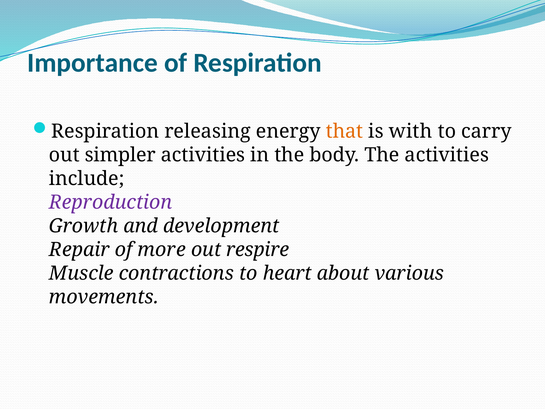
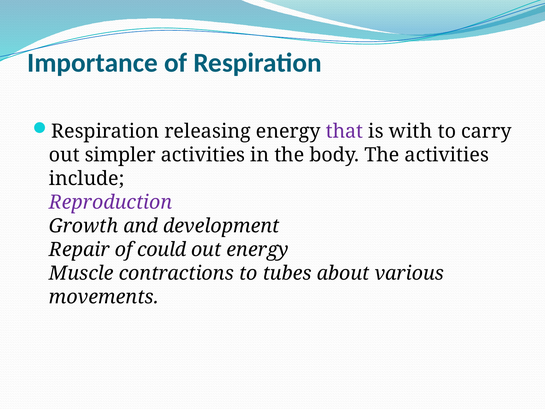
that colour: orange -> purple
more: more -> could
out respire: respire -> energy
heart: heart -> tubes
